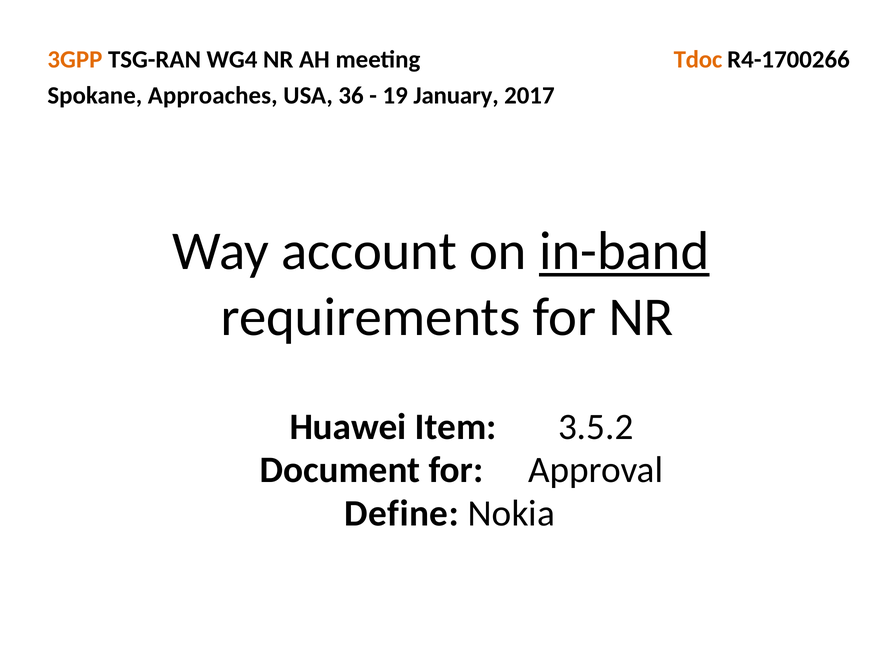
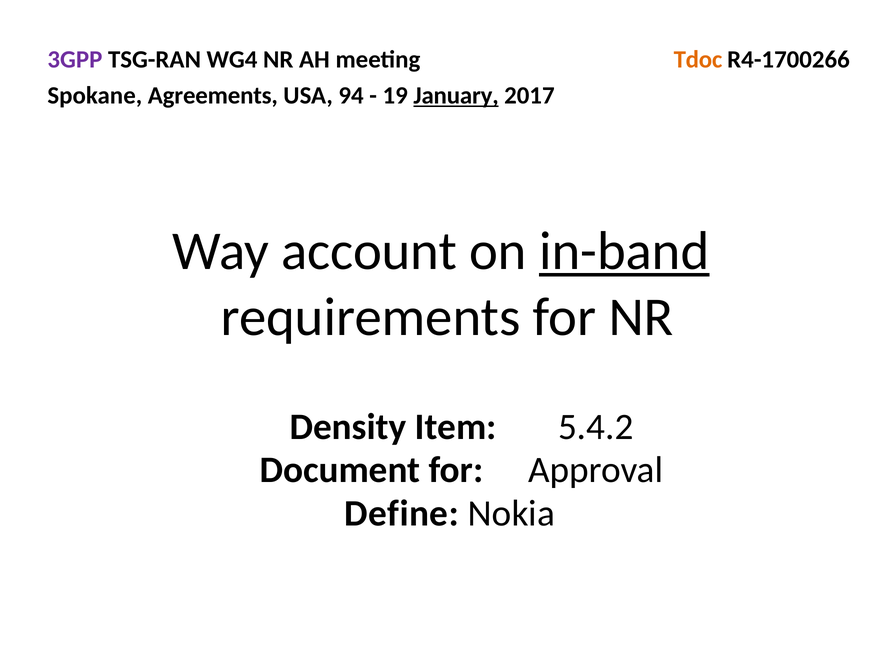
3GPP colour: orange -> purple
Approaches: Approaches -> Agreements
36: 36 -> 94
January underline: none -> present
Huawei: Huawei -> Density
3.5.2: 3.5.2 -> 5.4.2
